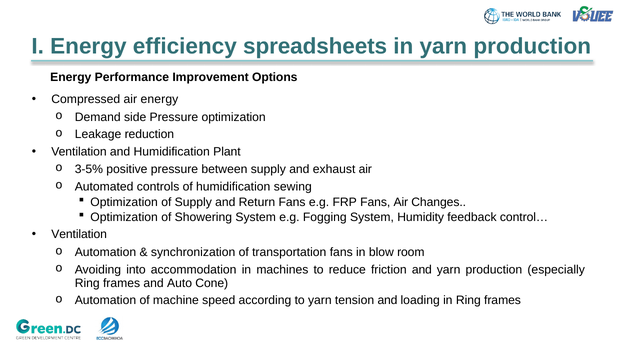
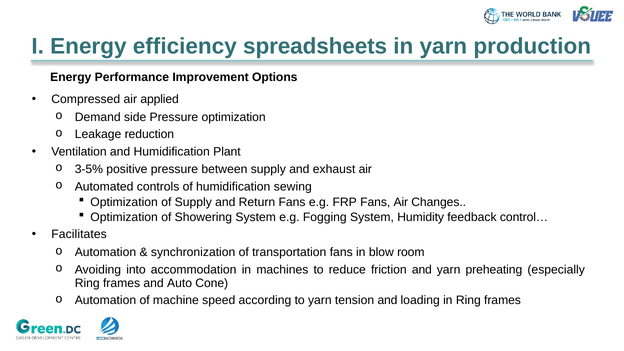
air energy: energy -> applied
Ventilation at (79, 234): Ventilation -> Facilitates
and yarn production: production -> preheating
